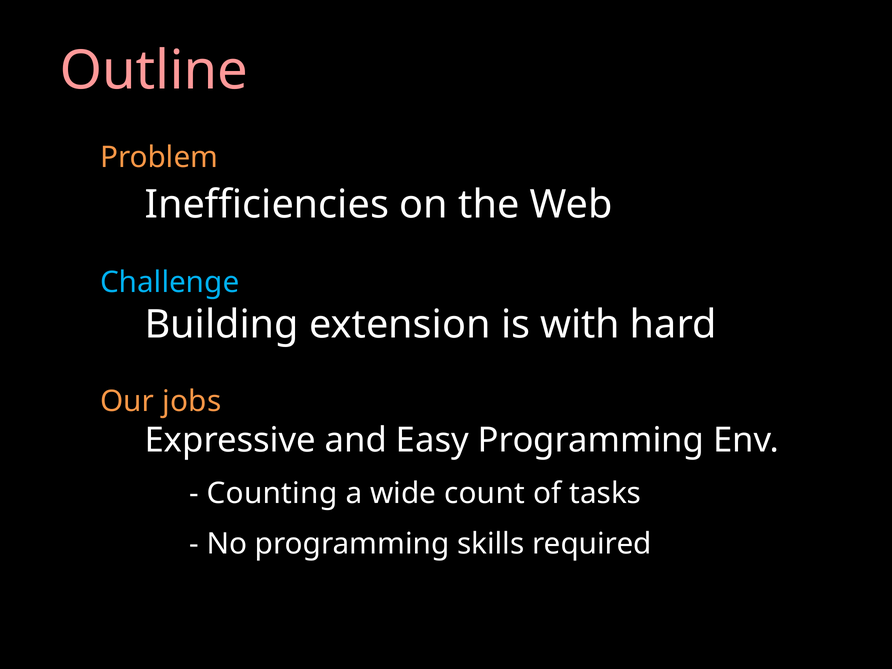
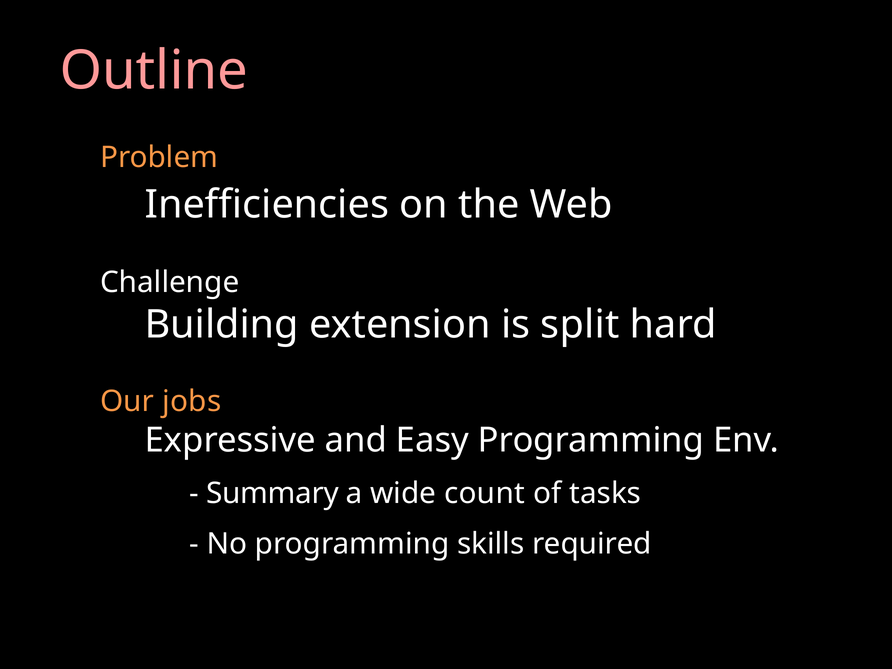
Challenge colour: light blue -> white
with: with -> split
Counting: Counting -> Summary
